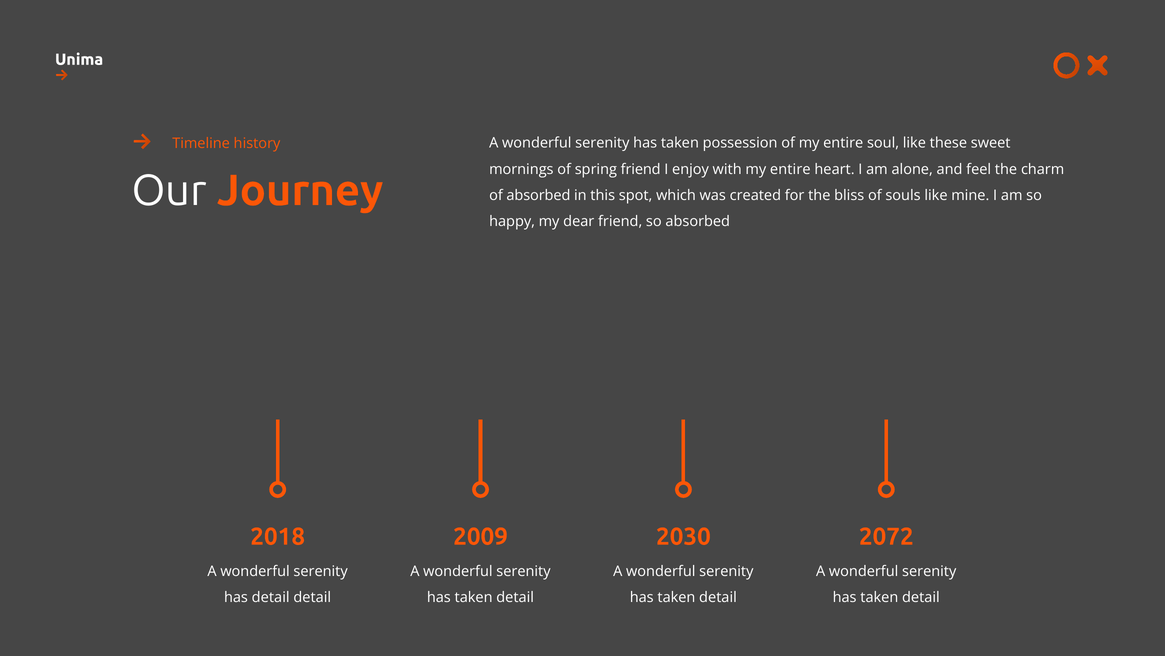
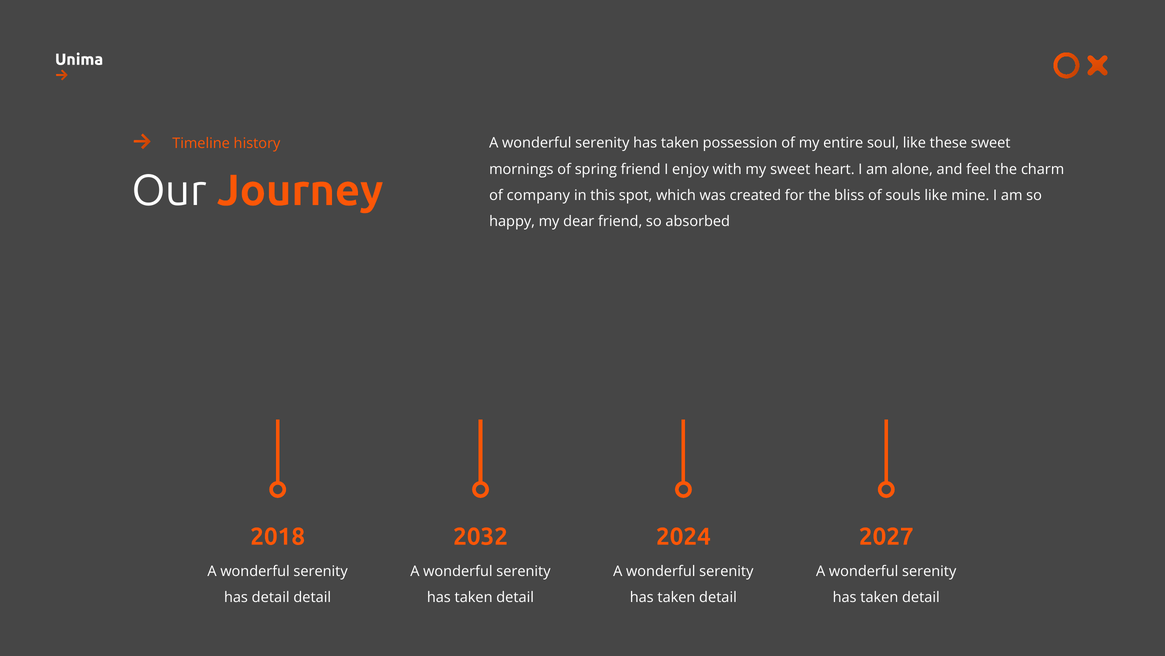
with my entire: entire -> sweet
of absorbed: absorbed -> company
2009: 2009 -> 2032
2030: 2030 -> 2024
2072: 2072 -> 2027
